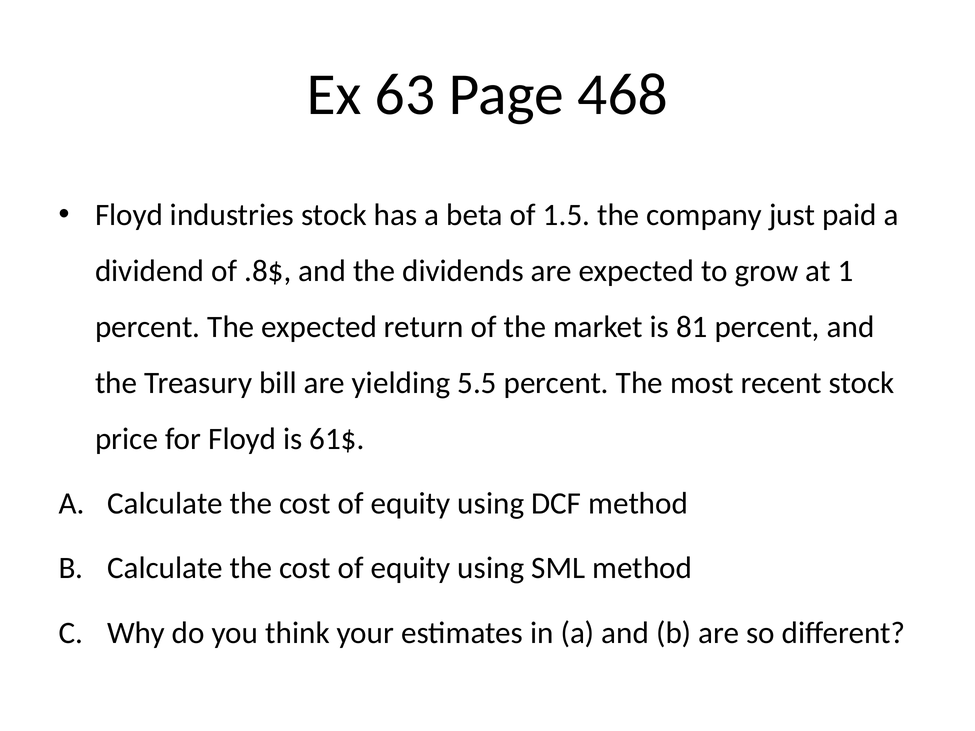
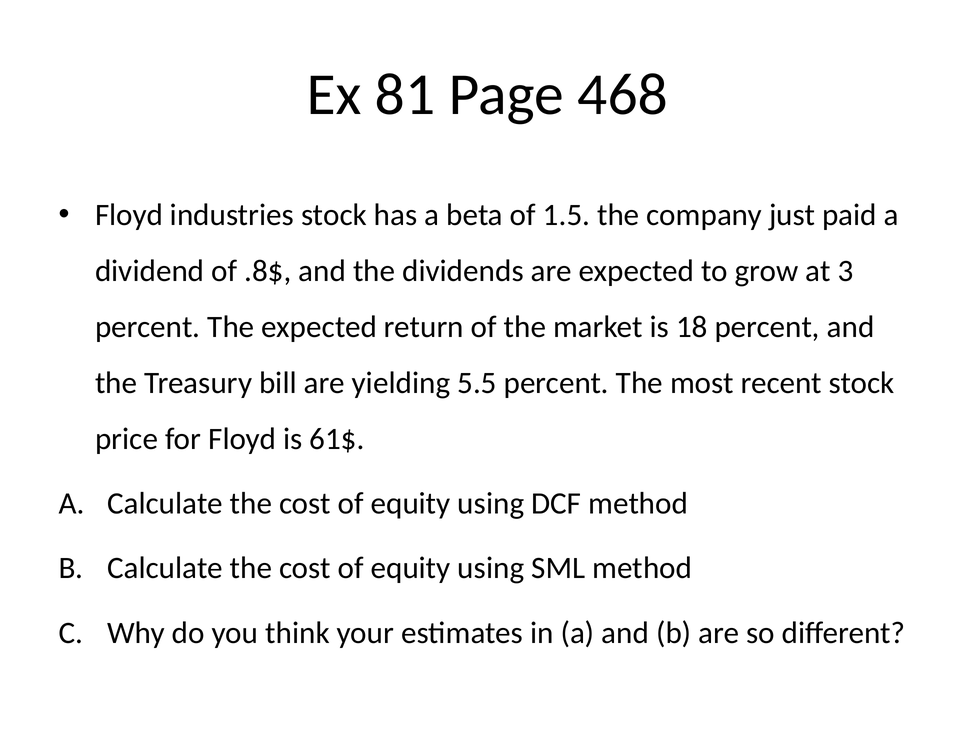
63: 63 -> 81
1: 1 -> 3
81: 81 -> 18
